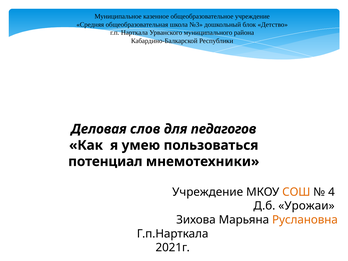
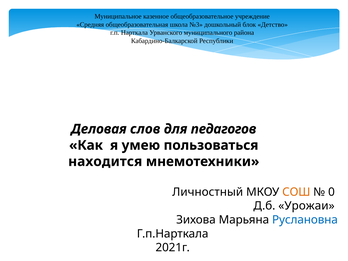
потенциал: потенциал -> находится
Учреждение at (208, 192): Учреждение -> Личностный
4: 4 -> 0
Руслановна colour: orange -> blue
